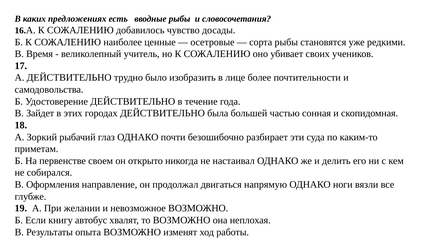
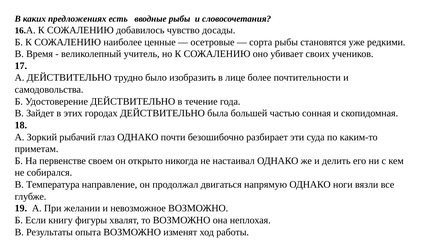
Оформления: Оформления -> Температура
автобус: автобус -> фигуры
